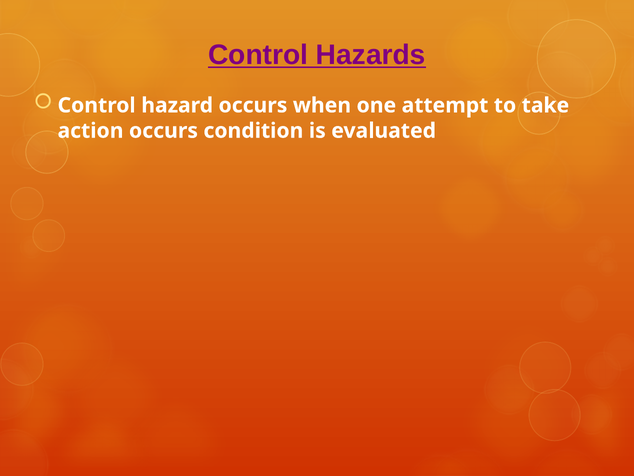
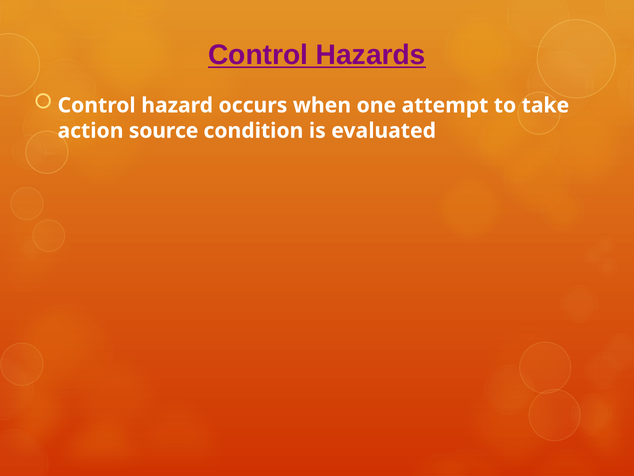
action occurs: occurs -> source
